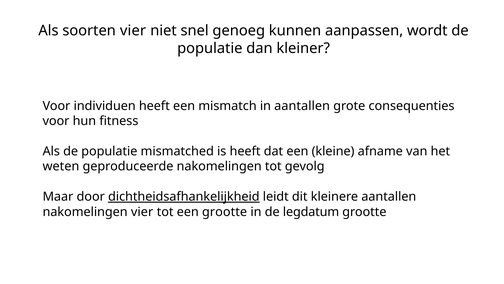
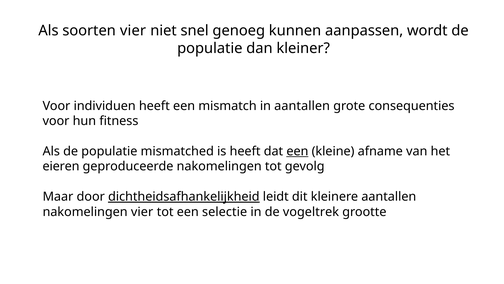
een at (297, 151) underline: none -> present
weten: weten -> eieren
een grootte: grootte -> selectie
legdatum: legdatum -> vogeltrek
